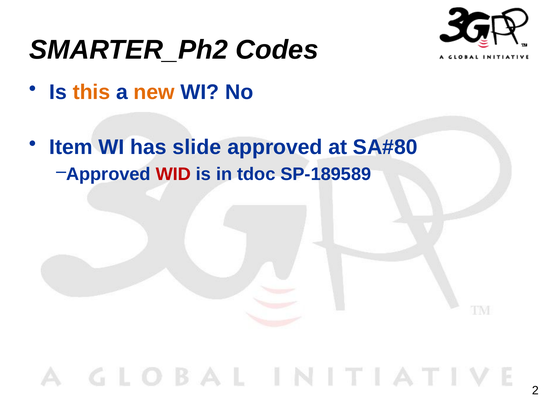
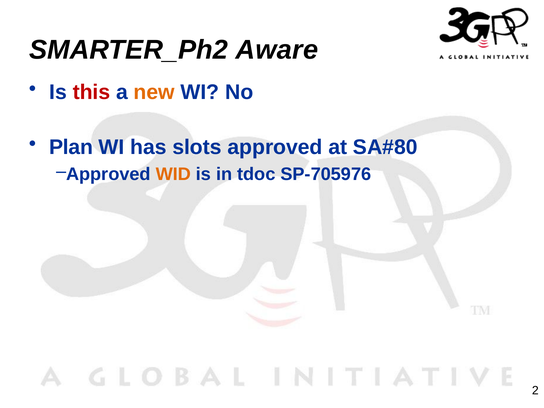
Codes: Codes -> Aware
this colour: orange -> red
Item: Item -> Plan
slide: slide -> slots
WID colour: red -> orange
SP-189589: SP-189589 -> SP-705976
